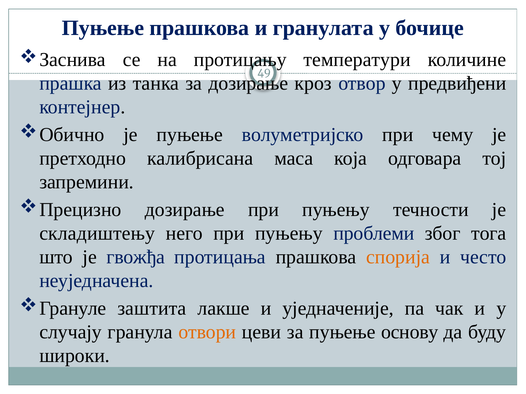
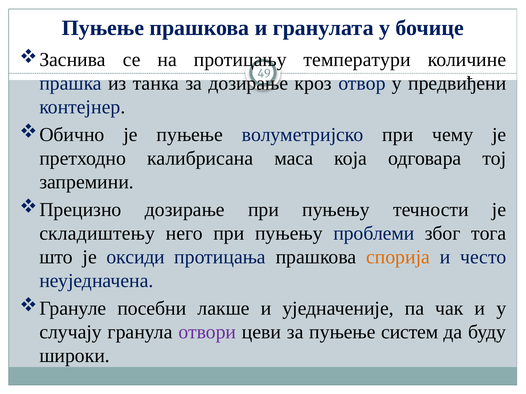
гвожђа: гвожђа -> оксиди
заштита: заштита -> посебни
отвори colour: orange -> purple
основу: основу -> систем
